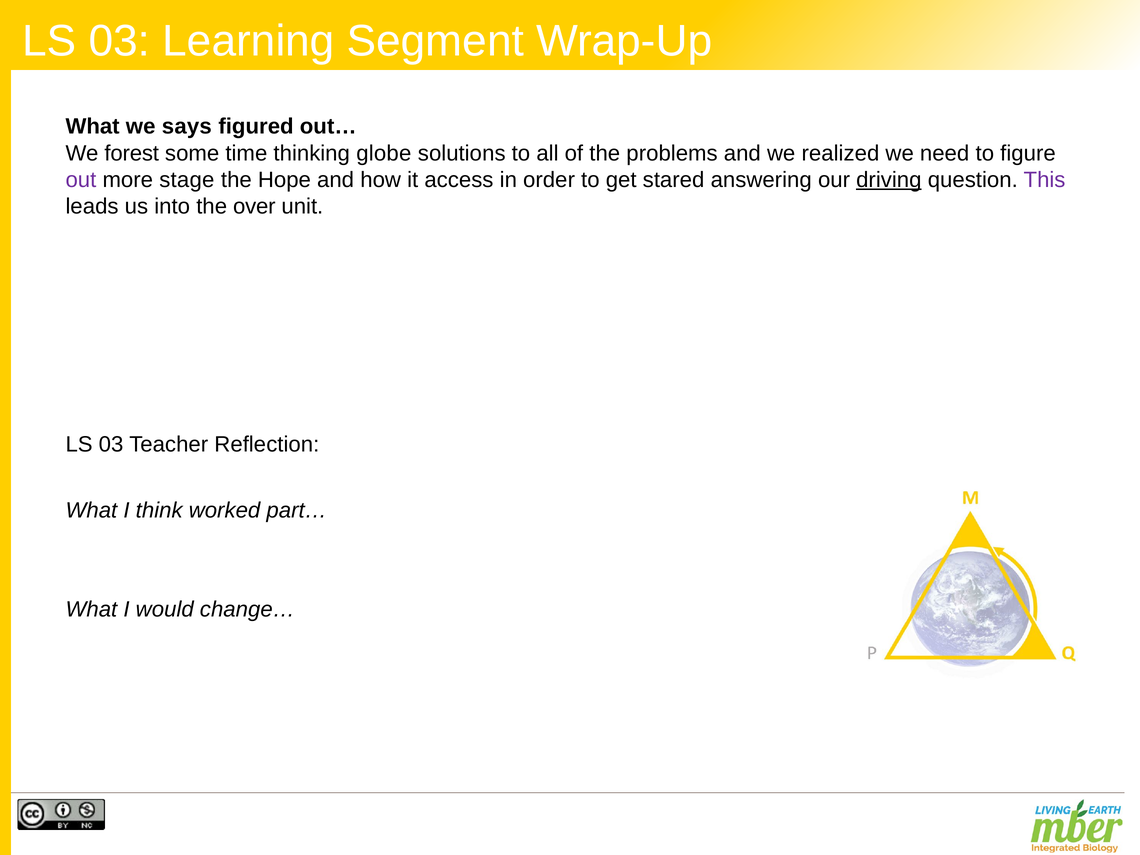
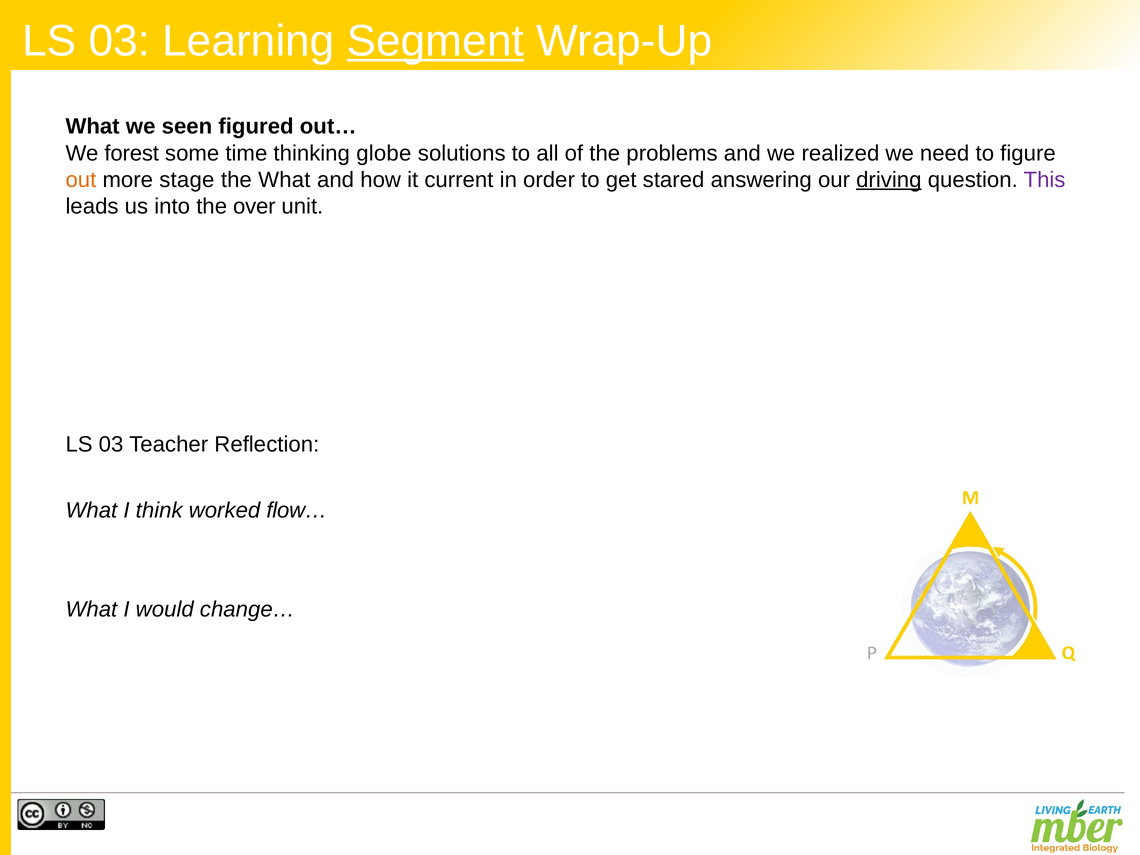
Segment underline: none -> present
says: says -> seen
out colour: purple -> orange
the Hope: Hope -> What
access: access -> current
part…: part… -> flow…
